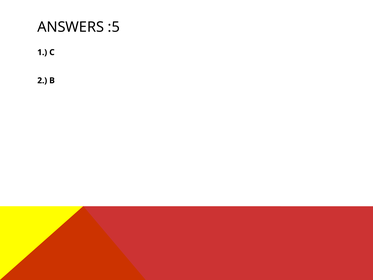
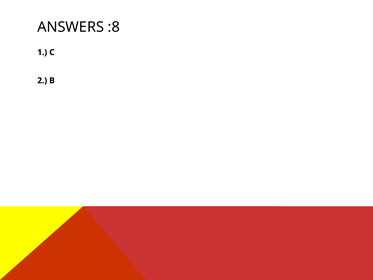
:5: :5 -> :8
